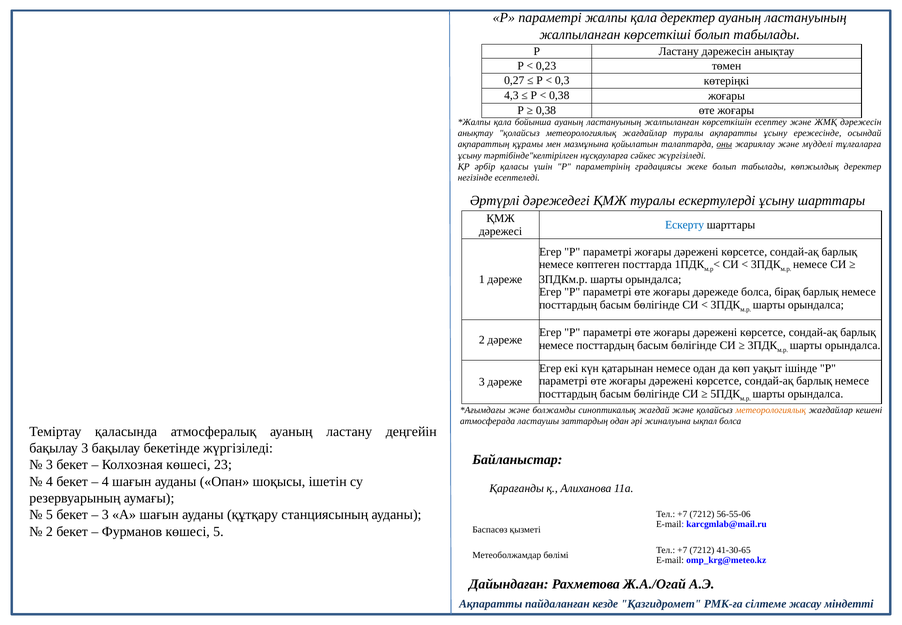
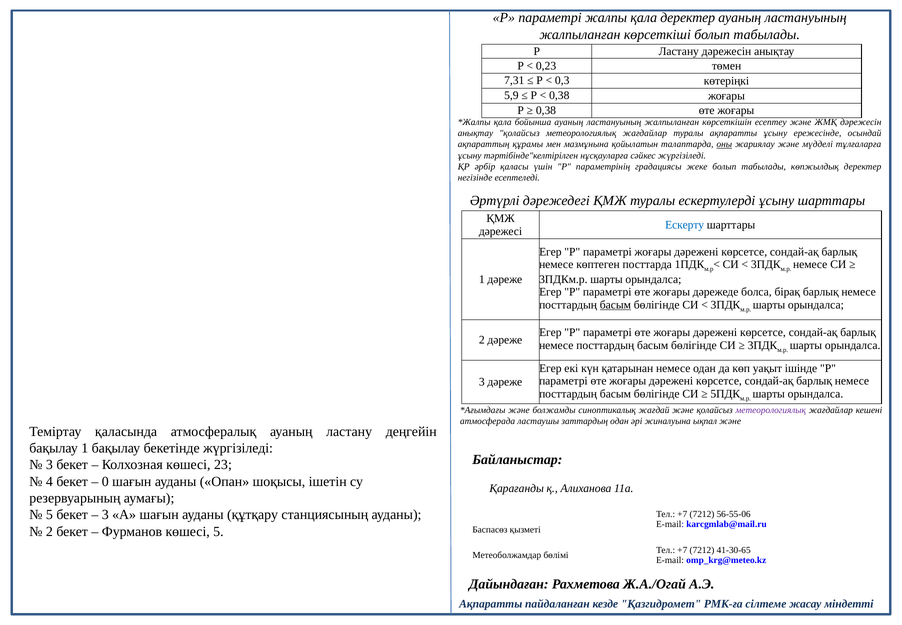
0,27: 0,27 -> 7,31
4,3: 4,3 -> 5,9
басым at (615, 305) underline: none -> present
метеорологиялық at (771, 410) colour: orange -> purple
ықпал болса: болса -> және
бақылау 3: 3 -> 1
4 at (105, 481): 4 -> 0
